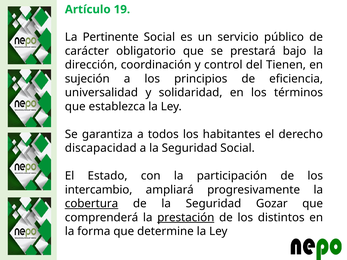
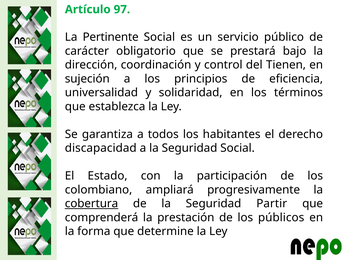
19: 19 -> 97
intercambio: intercambio -> colombiano
Gozar: Gozar -> Partir
prestación underline: present -> none
distintos: distintos -> públicos
